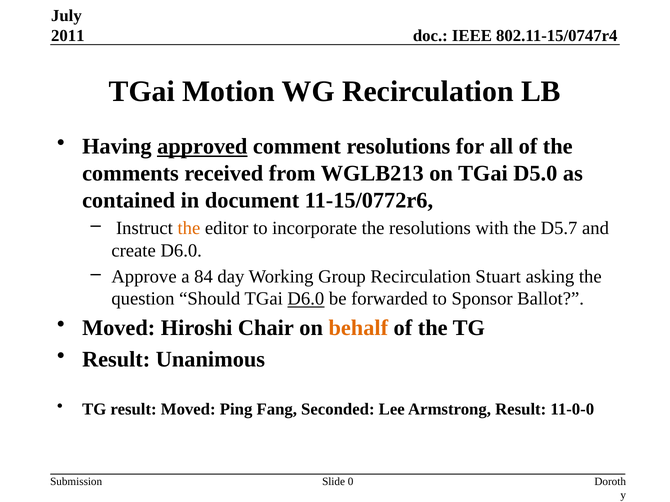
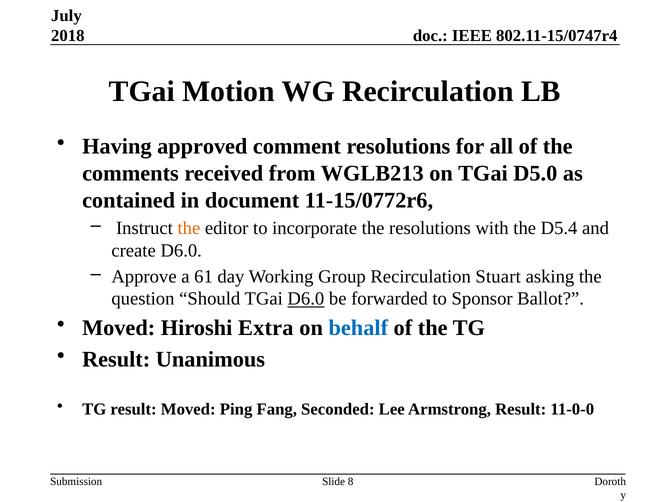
2011: 2011 -> 2018
approved underline: present -> none
D5.7: D5.7 -> D5.4
84: 84 -> 61
Chair: Chair -> Extra
behalf colour: orange -> blue
0: 0 -> 8
